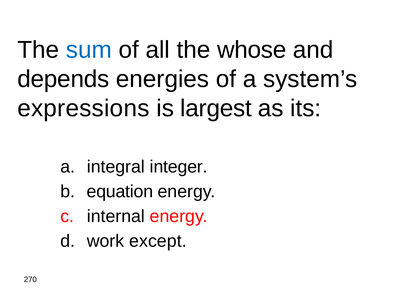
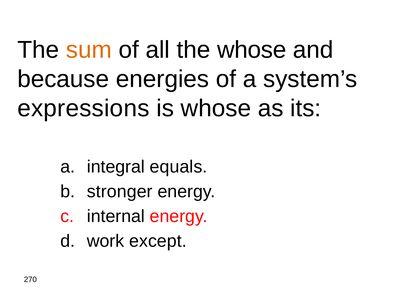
sum colour: blue -> orange
depends: depends -> because
is largest: largest -> whose
integer: integer -> equals
equation: equation -> stronger
